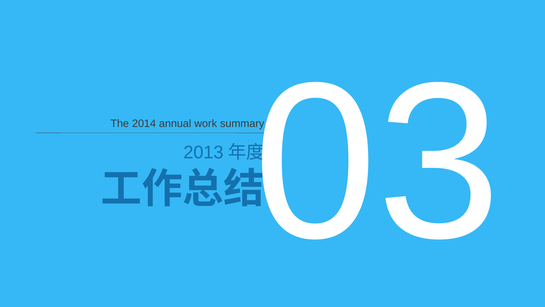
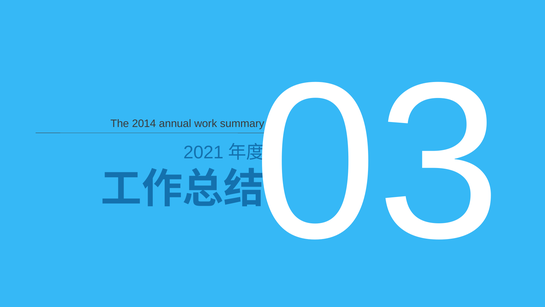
2013: 2013 -> 2021
